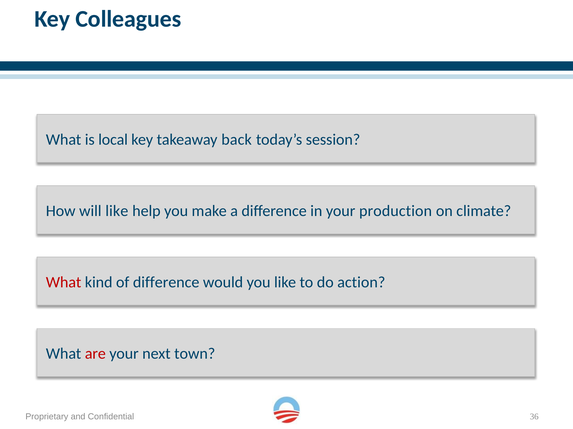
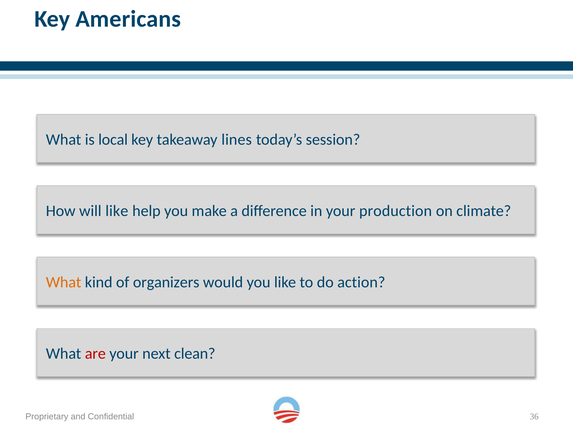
Colleagues: Colleagues -> Americans
back: back -> lines
What at (64, 283) colour: red -> orange
of difference: difference -> organizers
town: town -> clean
